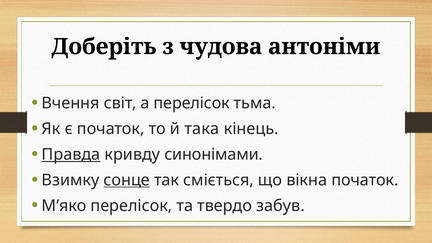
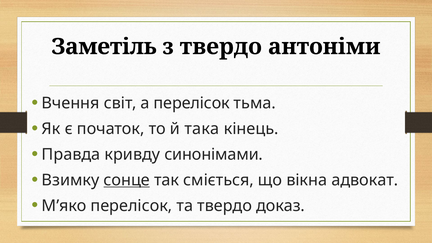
Доберіть: Доберіть -> Заметіль
з чудова: чудова -> твердо
Правда underline: present -> none
вікна початок: початок -> адвокат
забув: забув -> доказ
